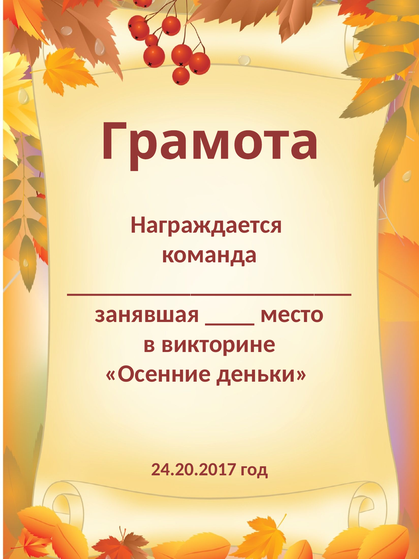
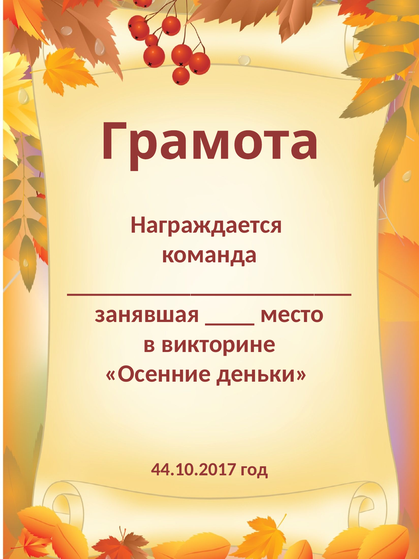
24.20.2017: 24.20.2017 -> 44.10.2017
